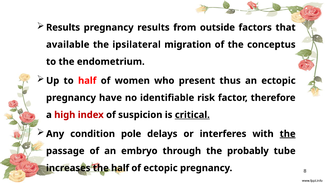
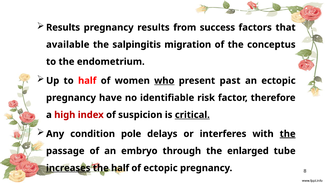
outside: outside -> success
ipsilateral: ipsilateral -> salpingitis
who underline: none -> present
thus: thus -> past
probably: probably -> enlarged
increases underline: none -> present
